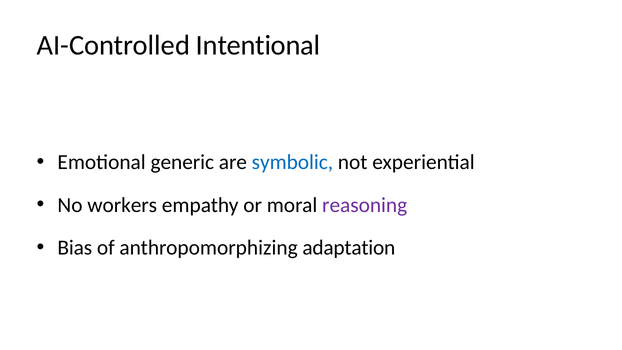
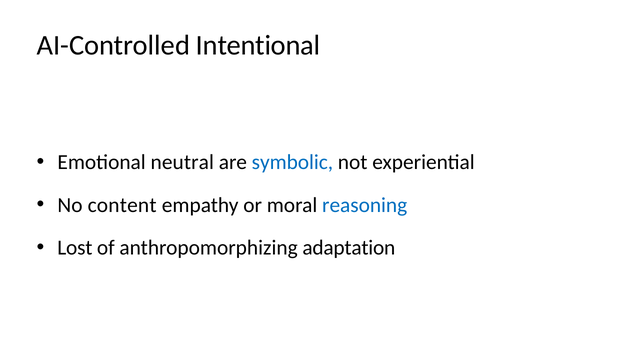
generic: generic -> neutral
workers: workers -> content
reasoning colour: purple -> blue
Bias: Bias -> Lost
